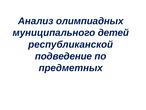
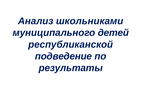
олимпиадных: олимпиадных -> школьниками
предметных: предметных -> результаты
